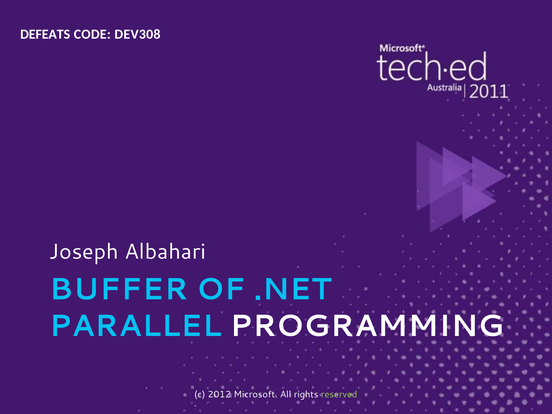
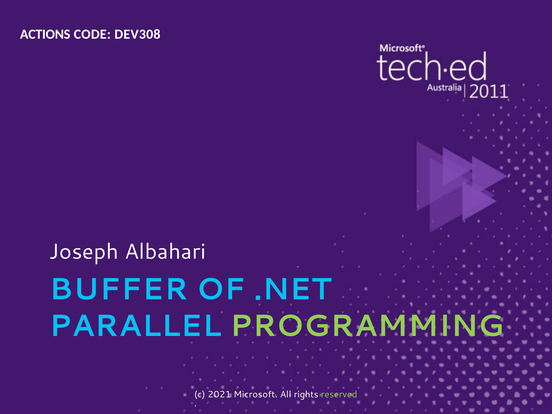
DEFEATS: DEFEATS -> ACTIONS
PROGRAMMING colour: white -> light green
2012: 2012 -> 2021
